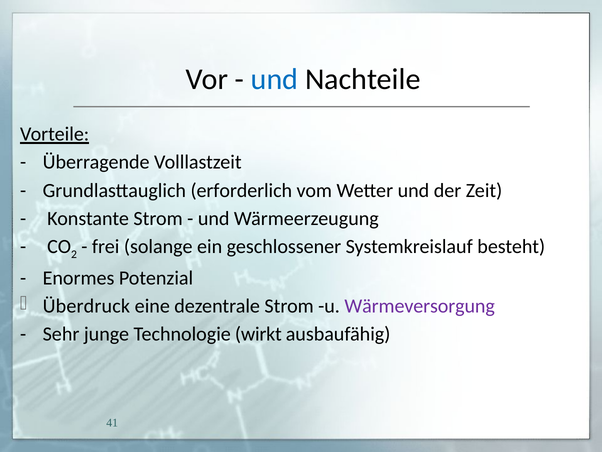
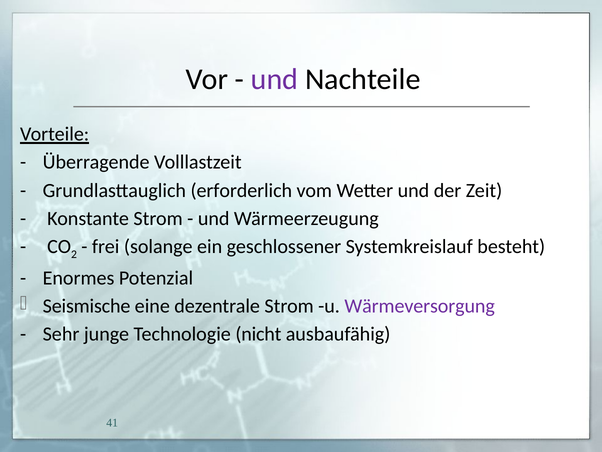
und at (275, 79) colour: blue -> purple
Überdruck: Überdruck -> Seismische
wirkt: wirkt -> nicht
